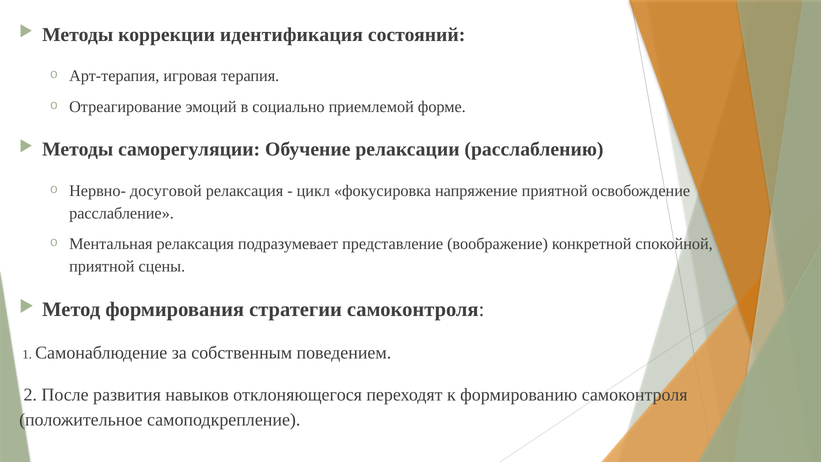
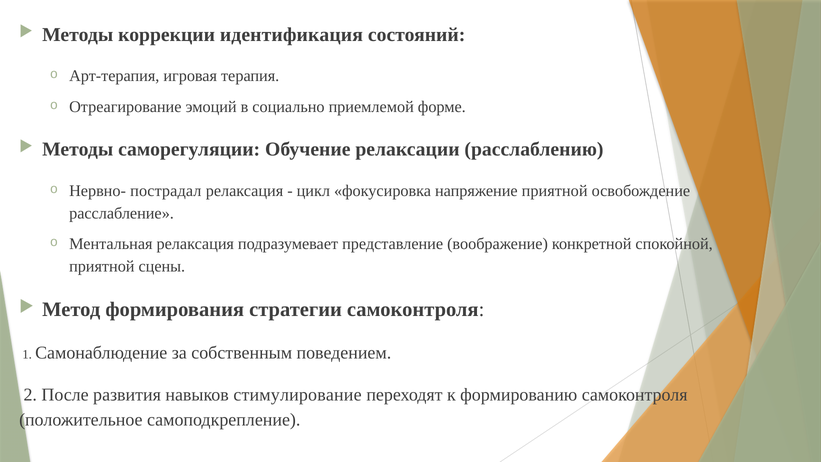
досуговой: досуговой -> пострадал
отклоняющегося: отклоняющегося -> стимулирование
